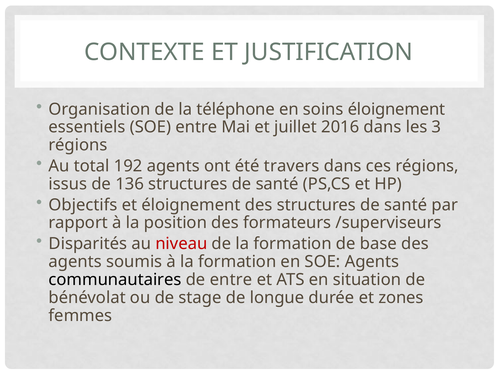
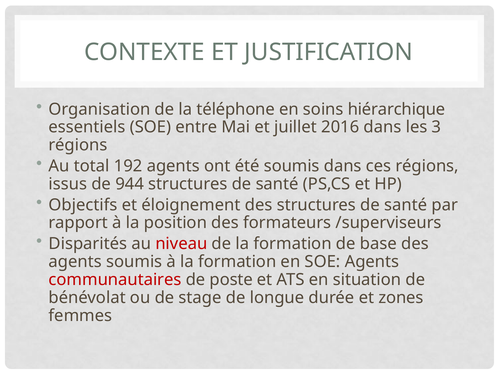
soins éloignement: éloignement -> hiérarchique
été travers: travers -> soumis
136: 136 -> 944
communautaires colour: black -> red
de entre: entre -> poste
